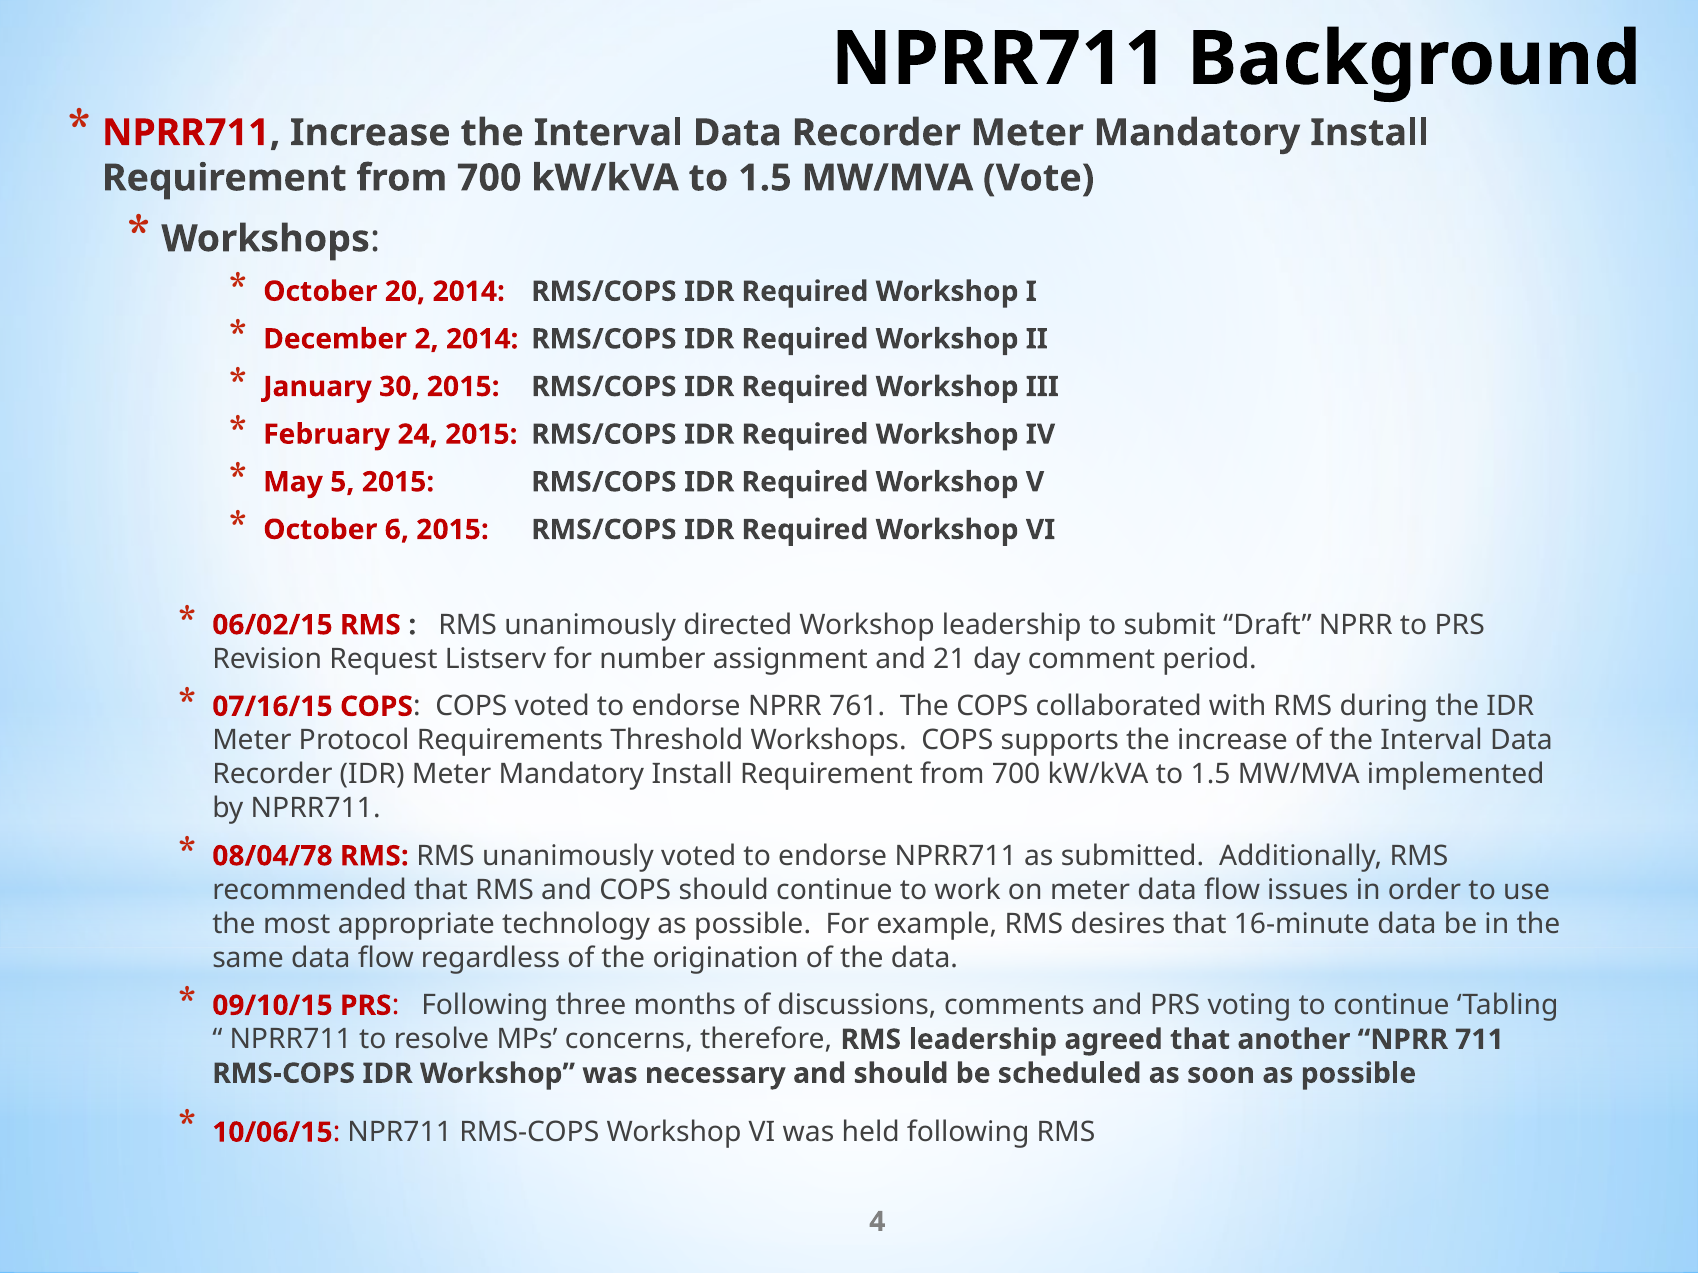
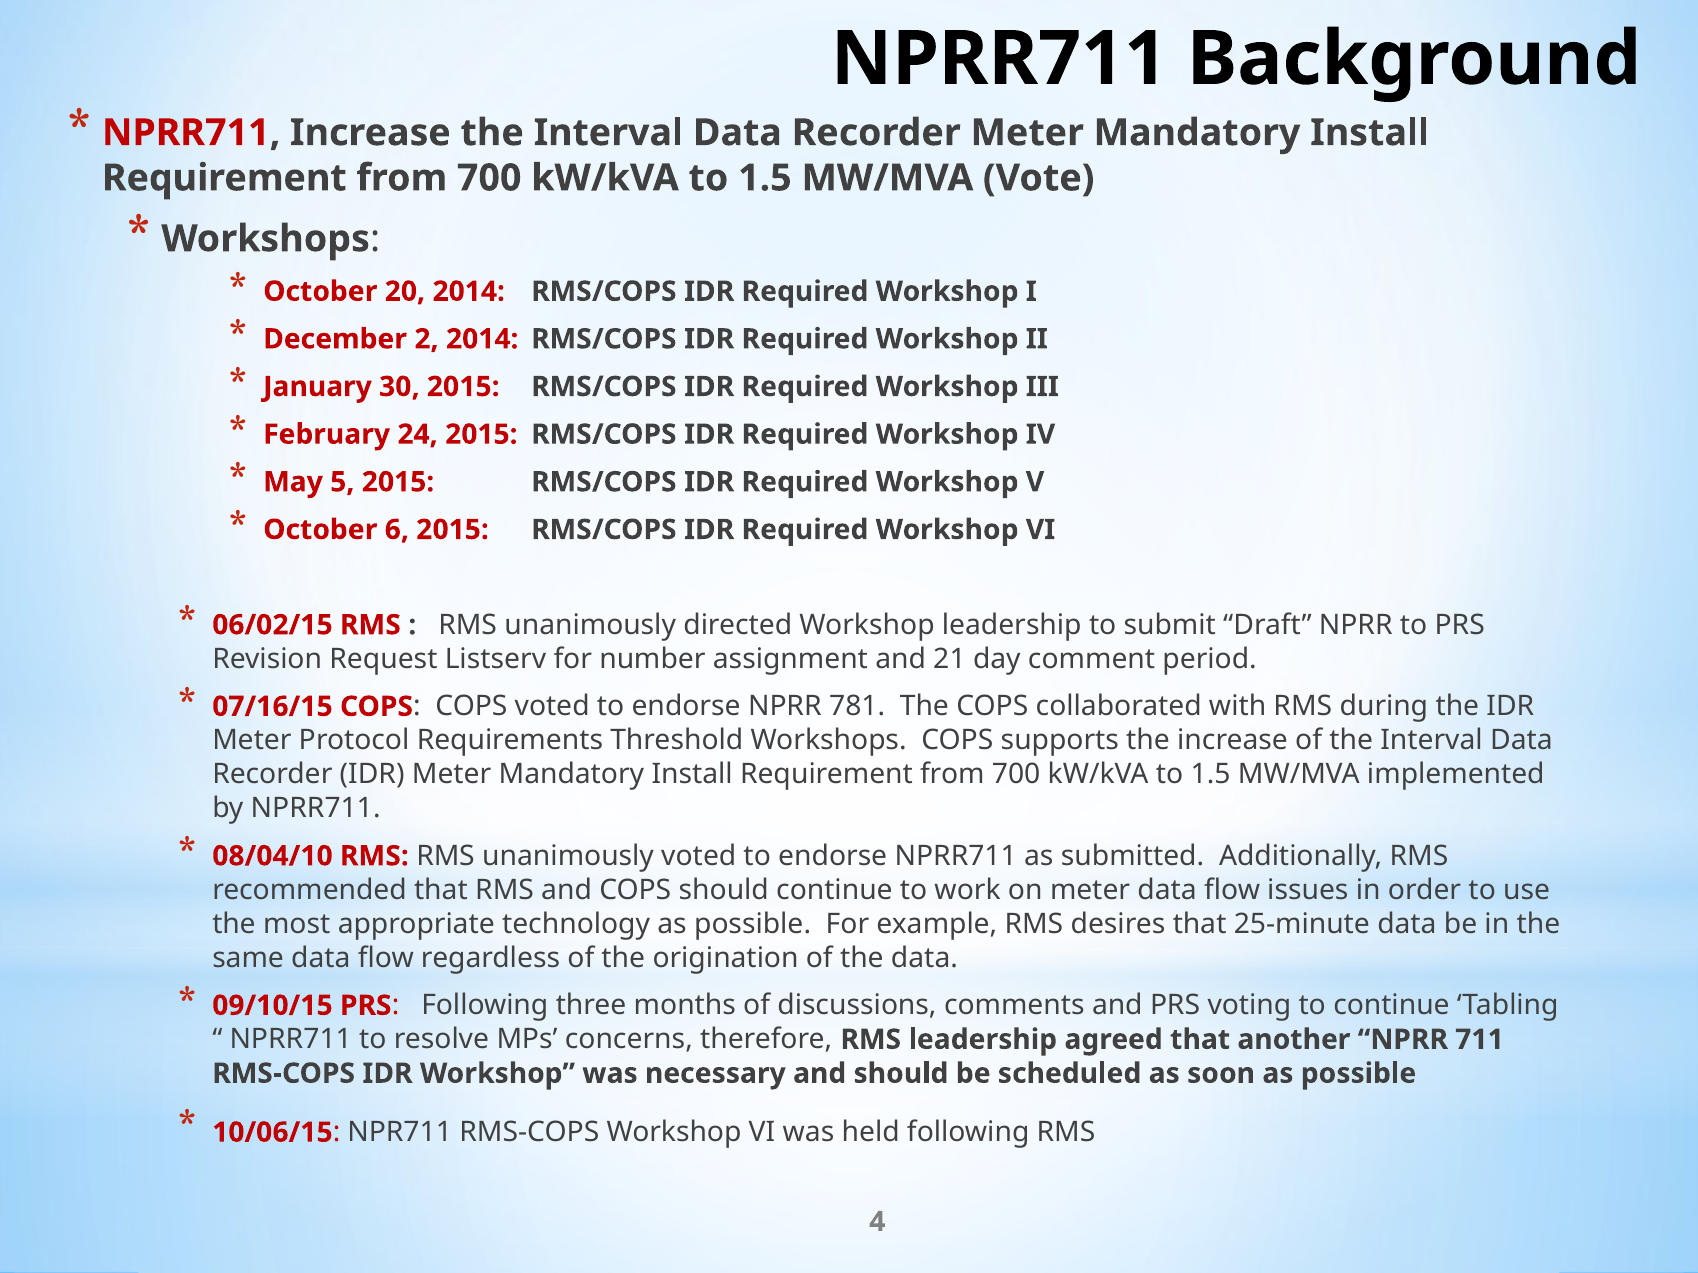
761: 761 -> 781
08/04/78: 08/04/78 -> 08/04/10
16-minute: 16-minute -> 25-minute
